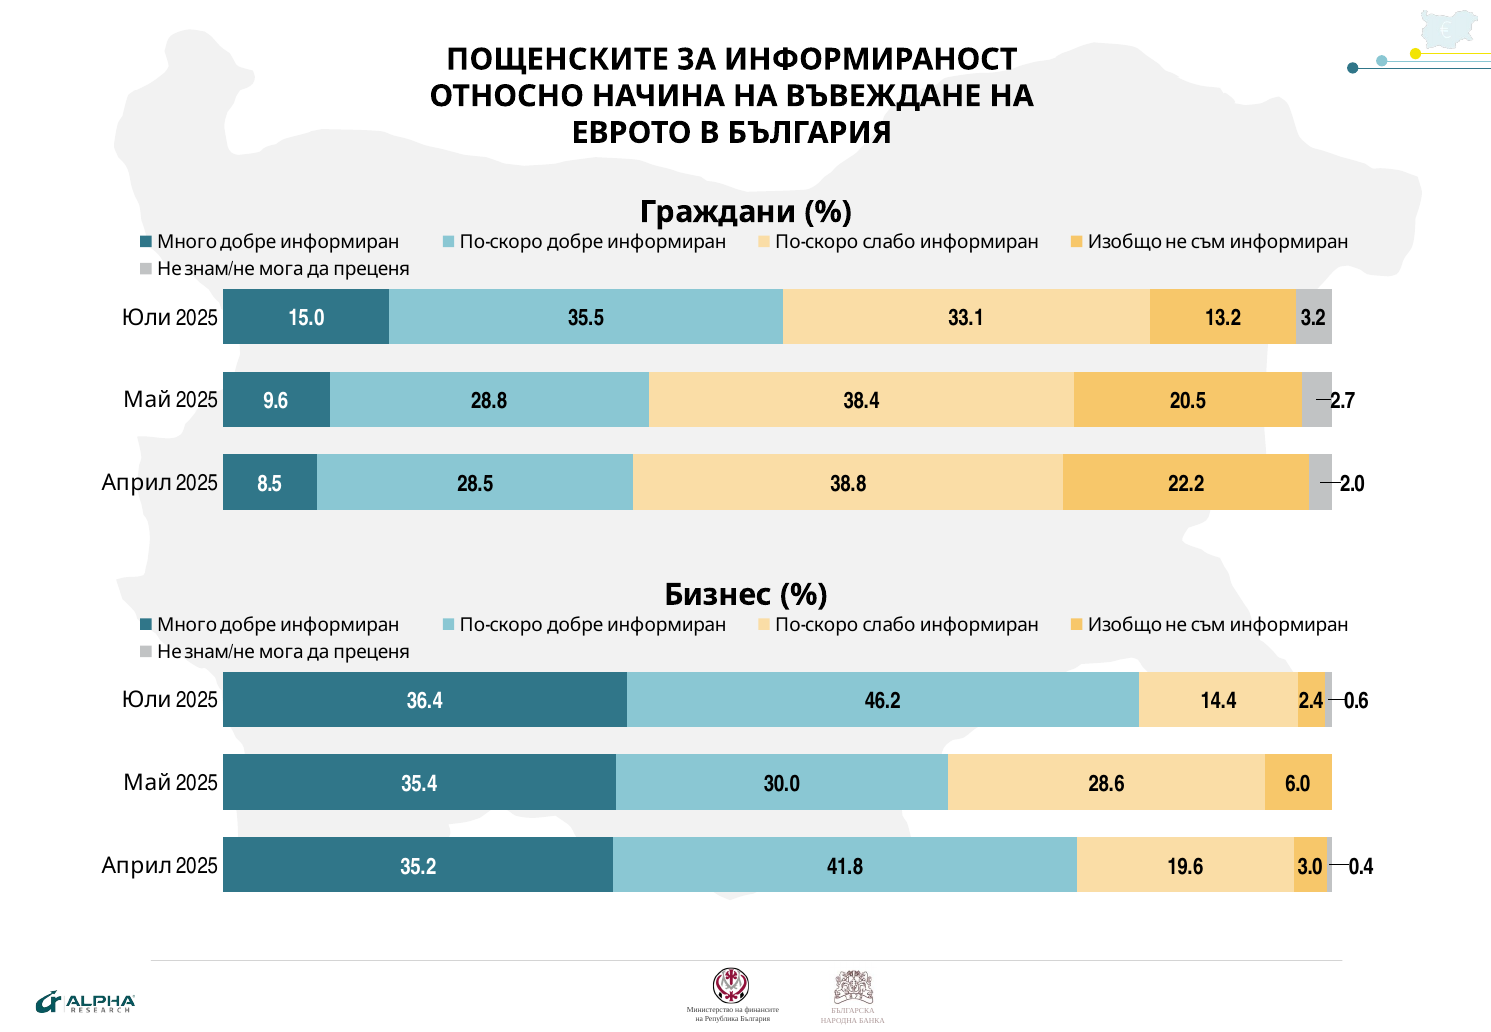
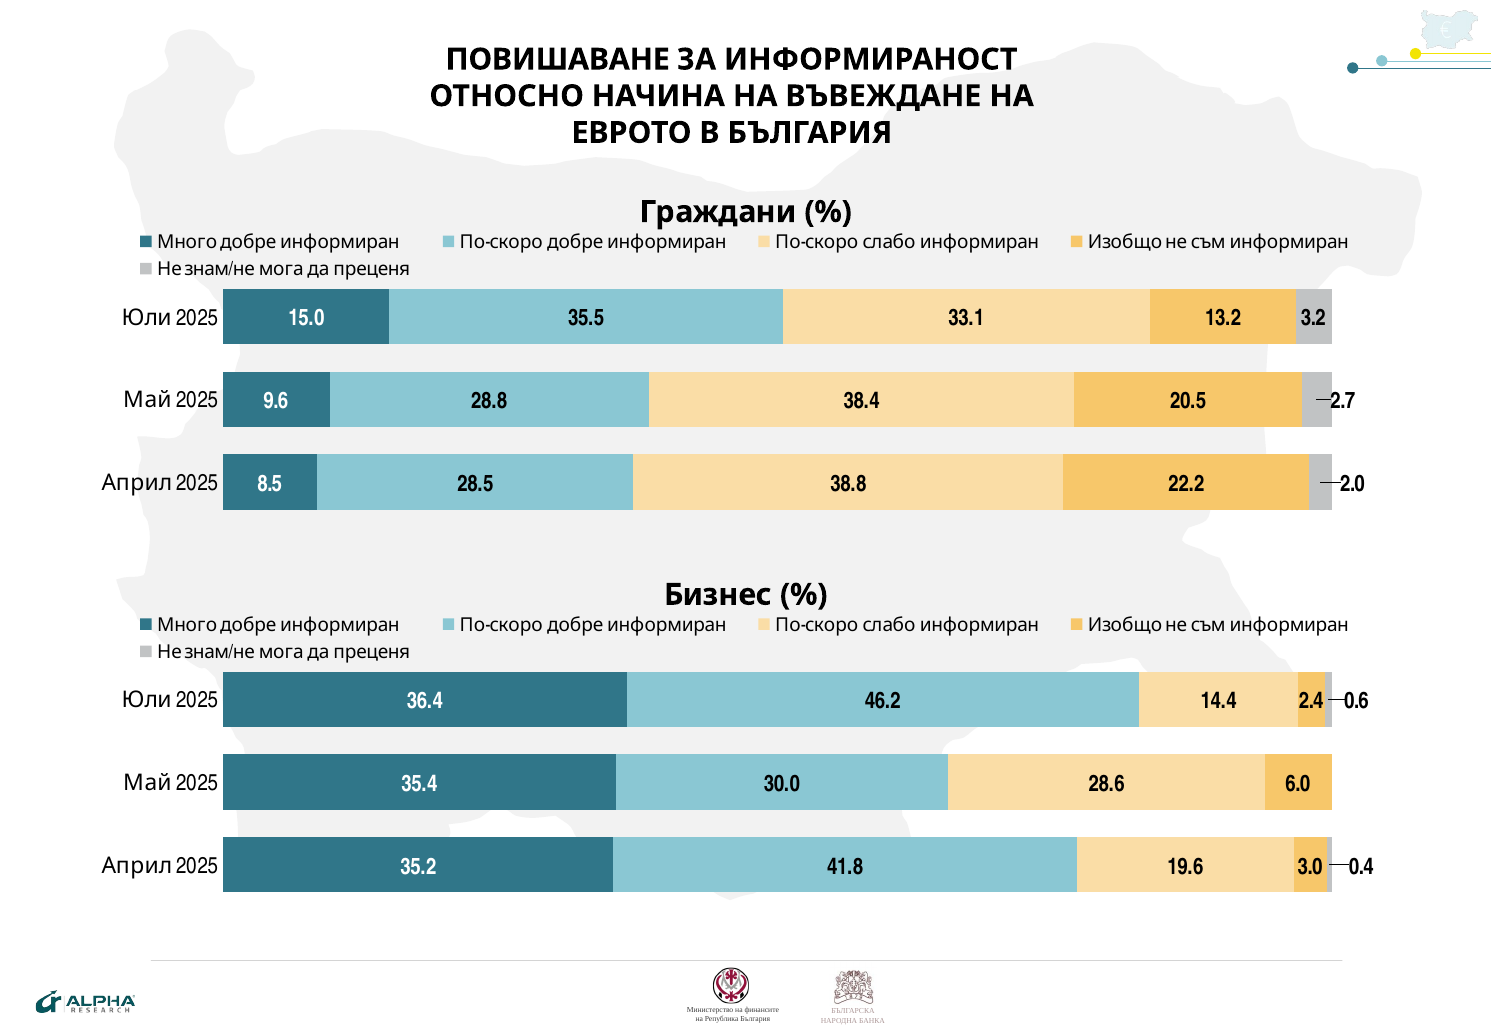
ПОЩЕНСКИТЕ: ПОЩЕНСКИТЕ -> ПОВИШАВАНЕ
